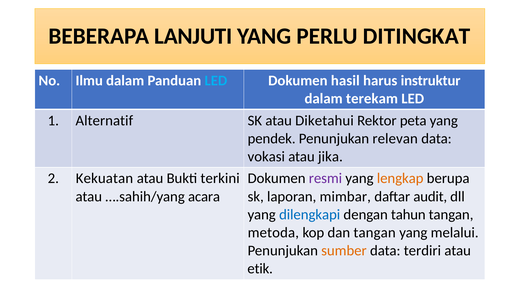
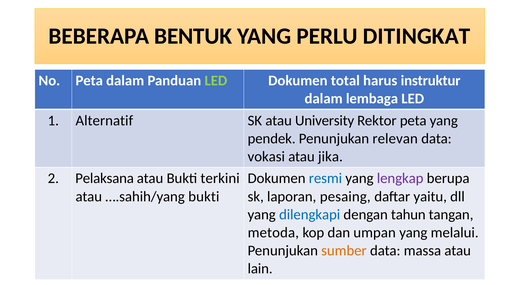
LANJUTI: LANJUTI -> BENTUK
No Ilmu: Ilmu -> Peta
LED at (216, 80) colour: light blue -> light green
hasil: hasil -> total
terekam: terekam -> lembaga
Diketahui: Diketahui -> University
Kekuatan: Kekuatan -> Pelaksana
resmi colour: purple -> blue
lengkap colour: orange -> purple
….sahih/yang acara: acara -> bukti
mimbar: mimbar -> pesaing
audit: audit -> yaitu
dan tangan: tangan -> umpan
terdiri: terdiri -> massa
etik: etik -> lain
